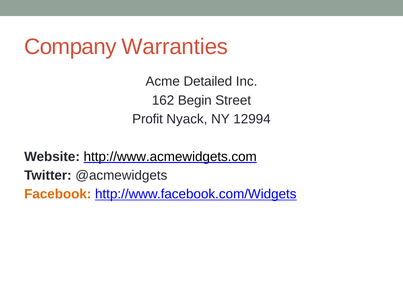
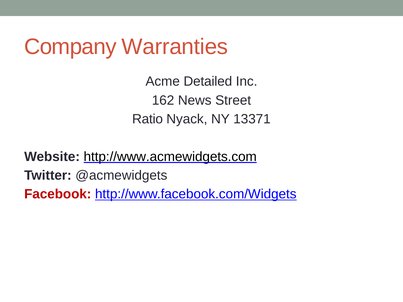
Begin: Begin -> News
Profit: Profit -> Ratio
12994: 12994 -> 13371
Facebook colour: orange -> red
